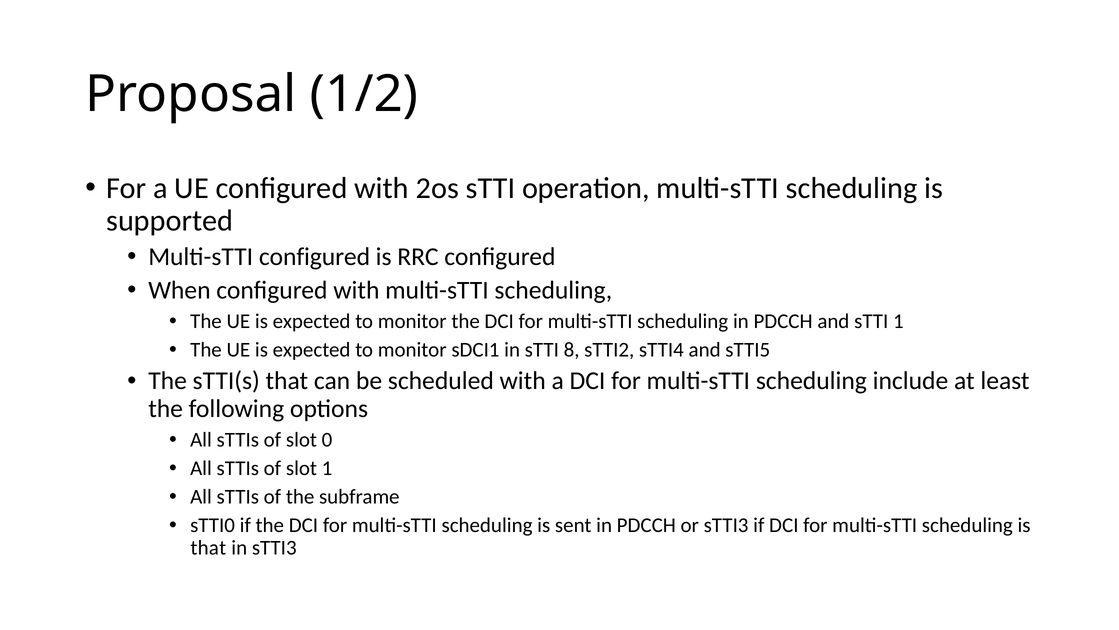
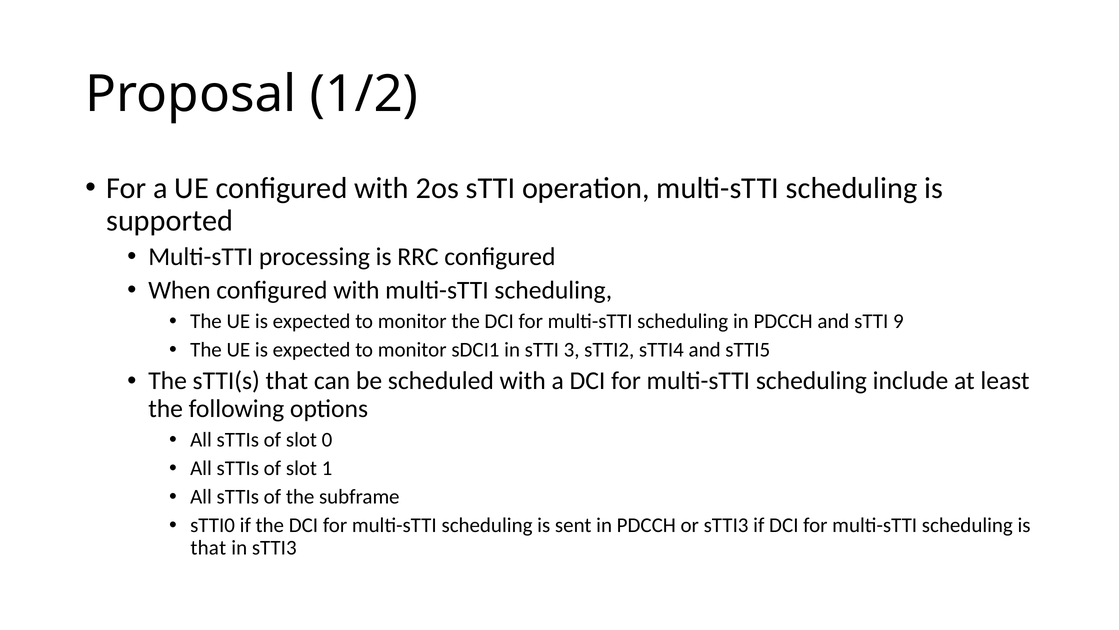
Multi-sTTI configured: configured -> processing
sTTI 1: 1 -> 9
8: 8 -> 3
